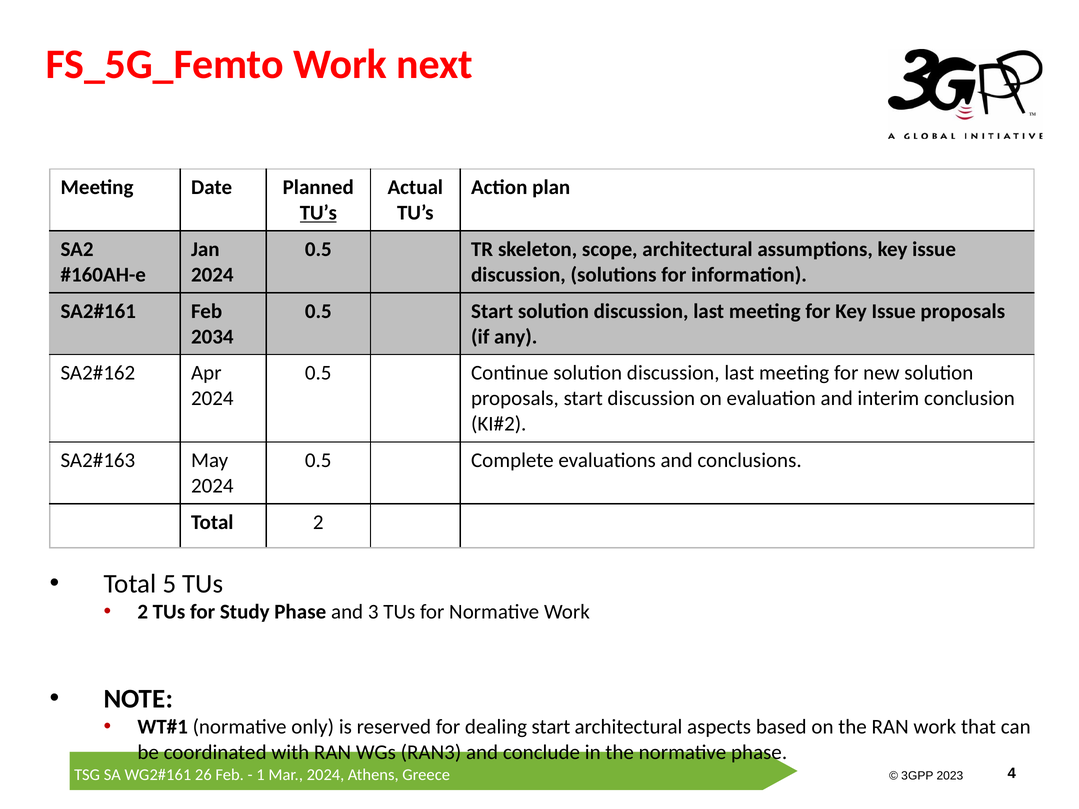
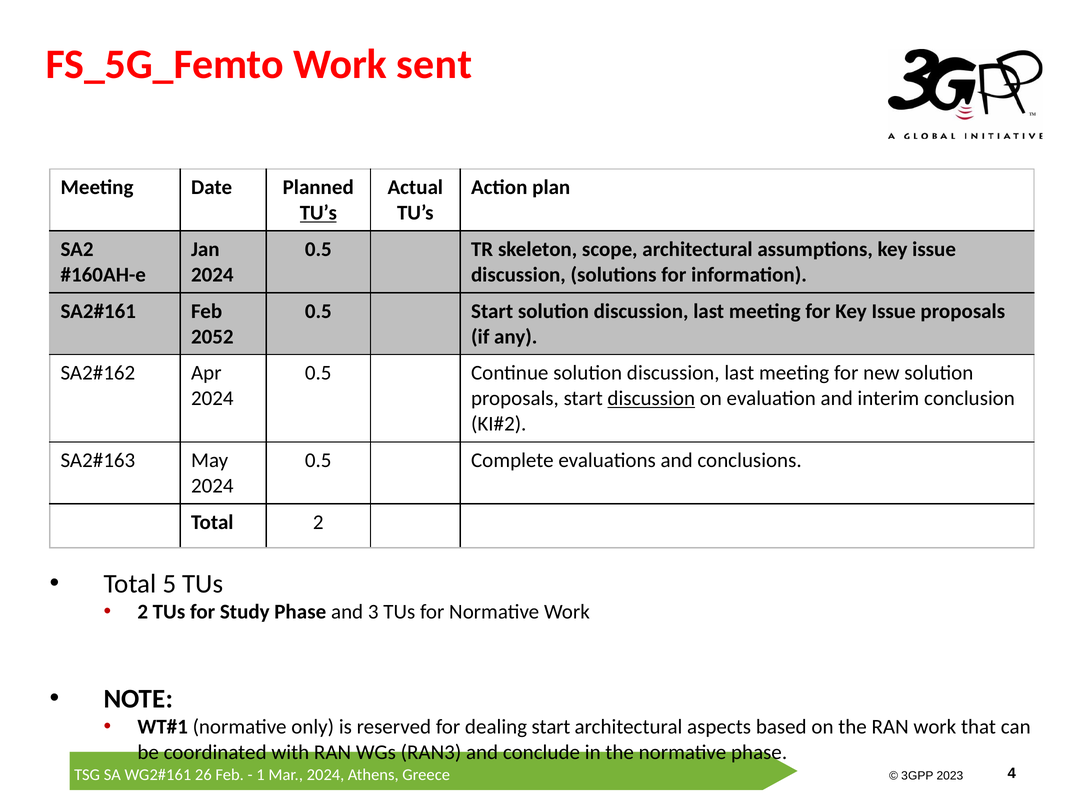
next: next -> sent
2034: 2034 -> 2052
discussion at (651, 399) underline: none -> present
